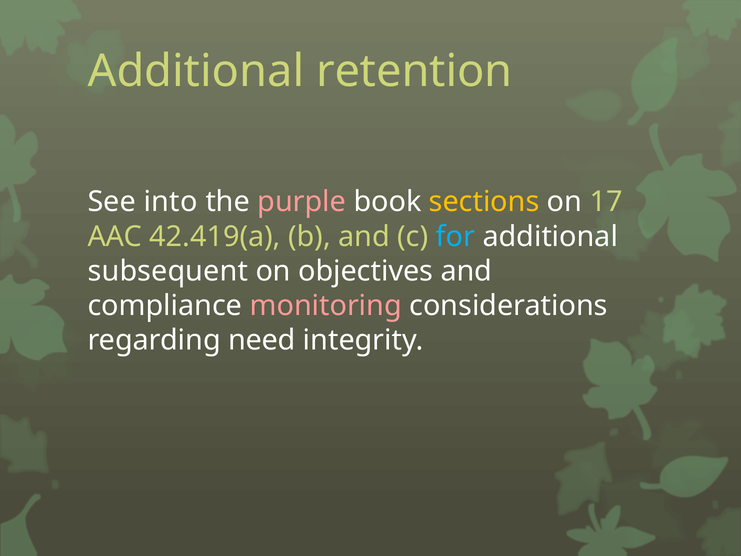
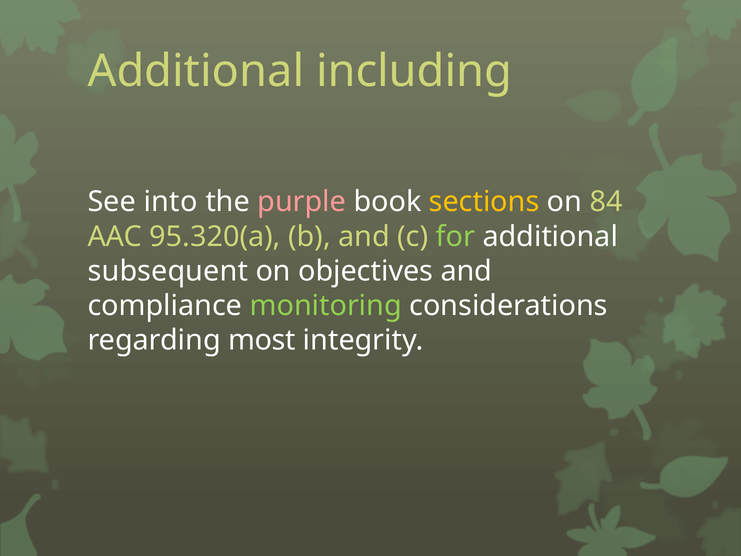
retention: retention -> including
17: 17 -> 84
42.419(a: 42.419(a -> 95.320(a
for colour: light blue -> light green
monitoring colour: pink -> light green
need: need -> most
